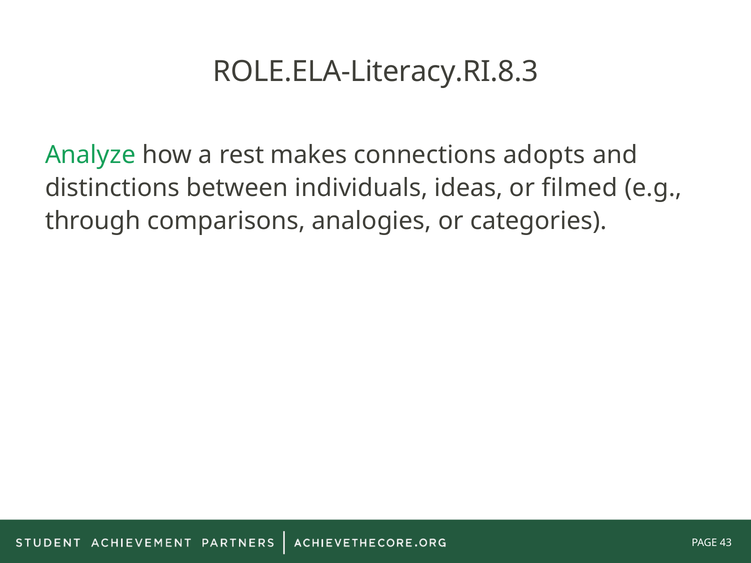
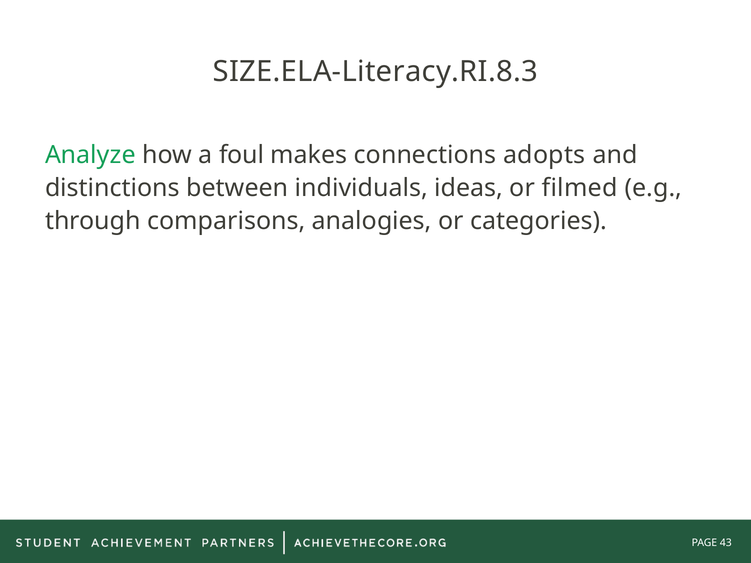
ROLE.ELA-Literacy.RI.8.3: ROLE.ELA-Literacy.RI.8.3 -> SIZE.ELA-Literacy.RI.8.3
rest: rest -> foul
